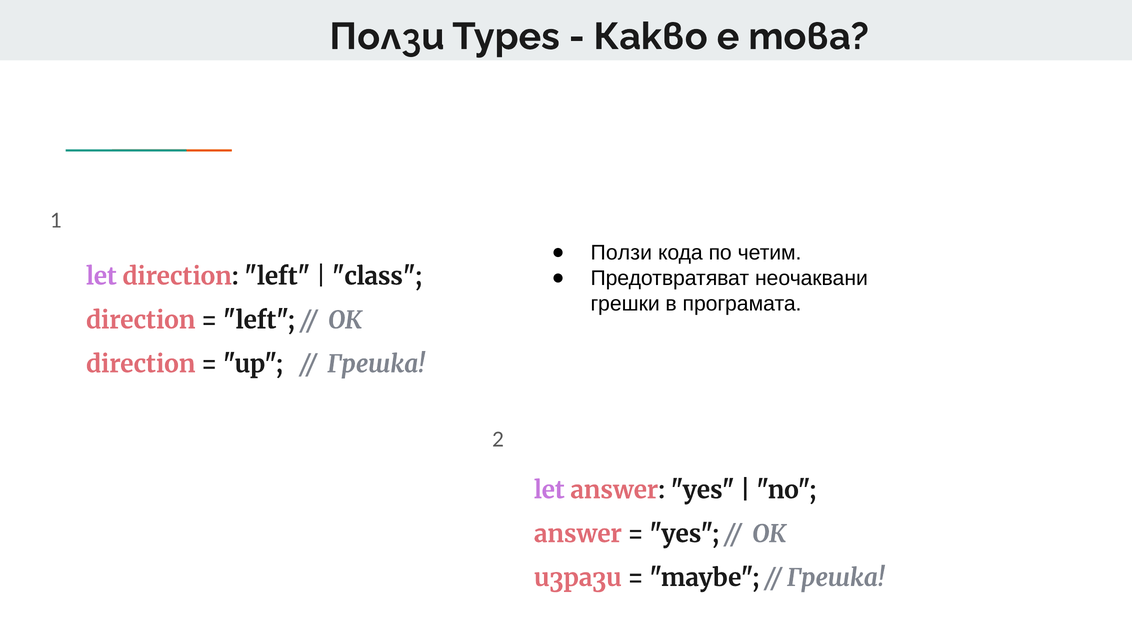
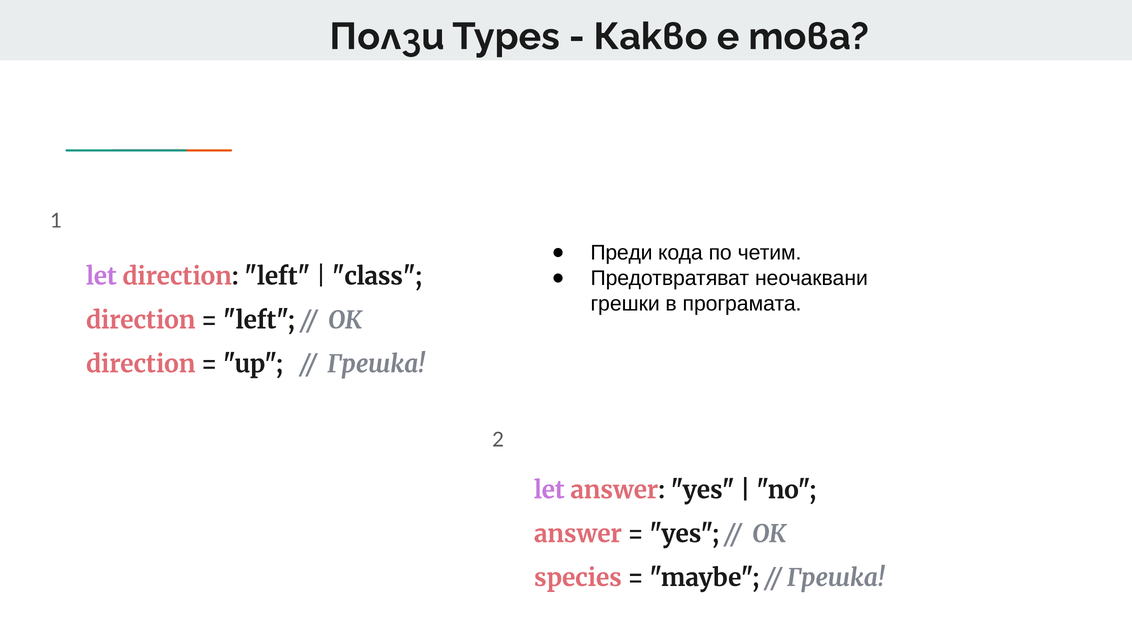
Ползи at (621, 253): Ползи -> Преди
изрази: изрази -> species
